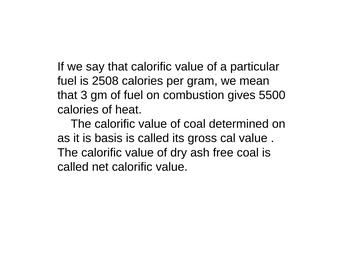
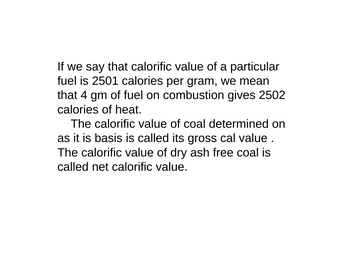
2508: 2508 -> 2501
3: 3 -> 4
5500: 5500 -> 2502
